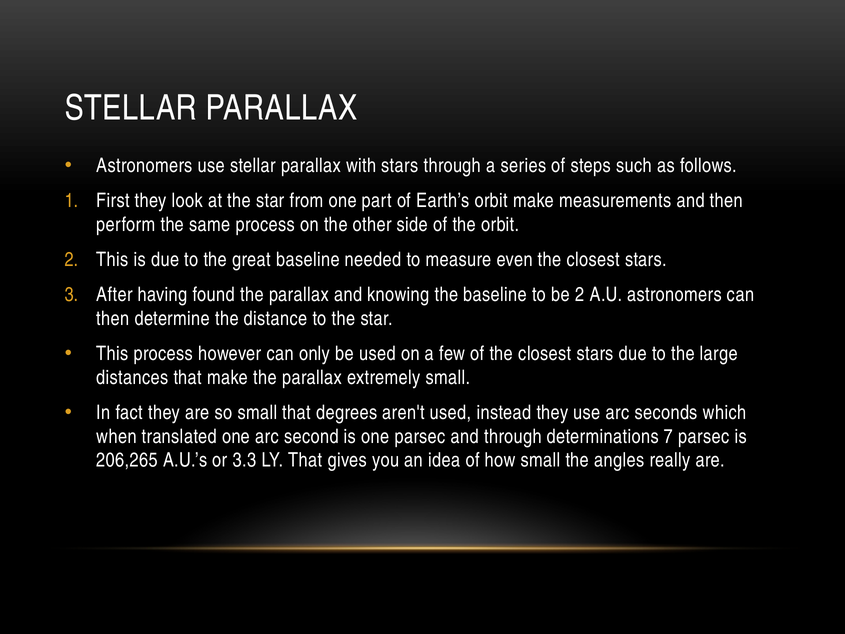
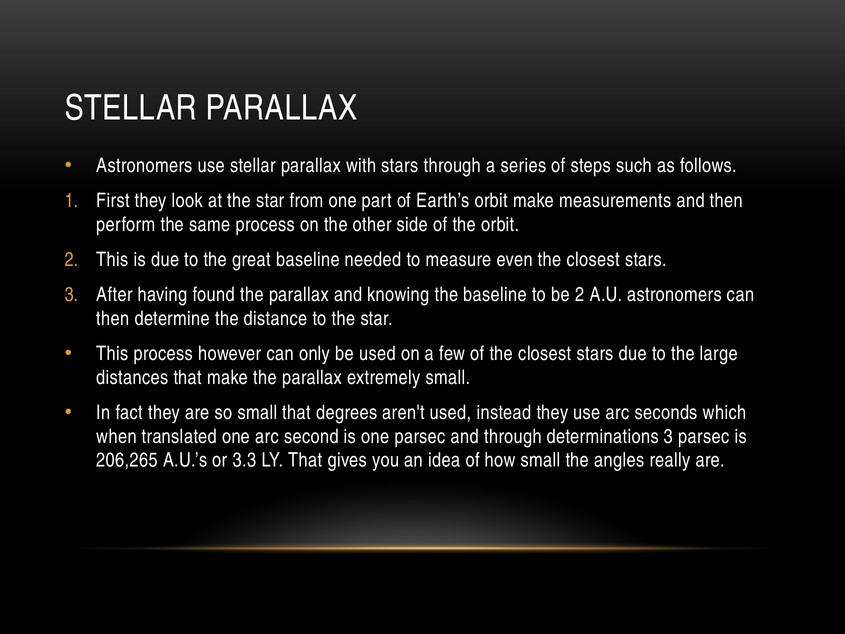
determinations 7: 7 -> 3
